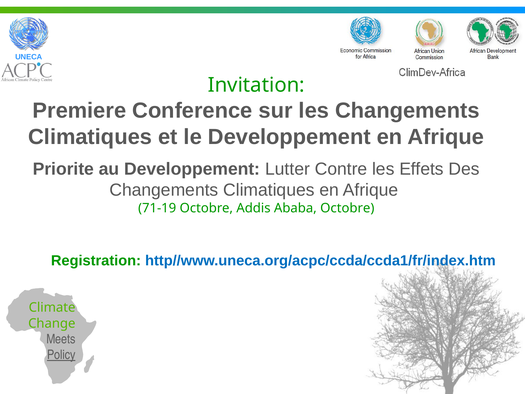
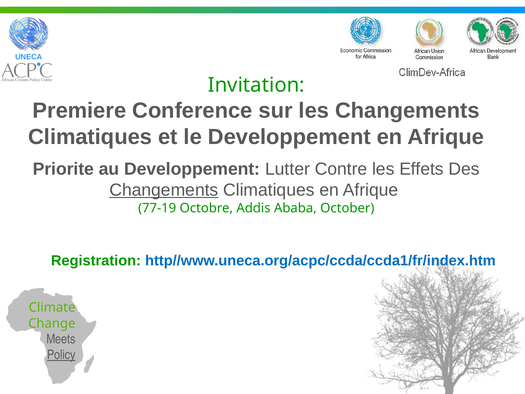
Changements at (164, 190) underline: none -> present
71-19: 71-19 -> 77-19
Ababa Octobre: Octobre -> October
